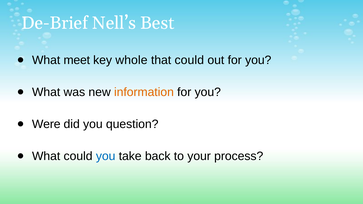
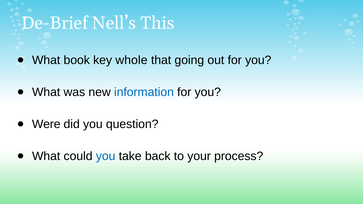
Best: Best -> This
meet: meet -> book
that could: could -> going
information colour: orange -> blue
